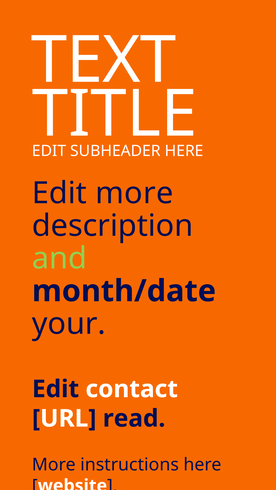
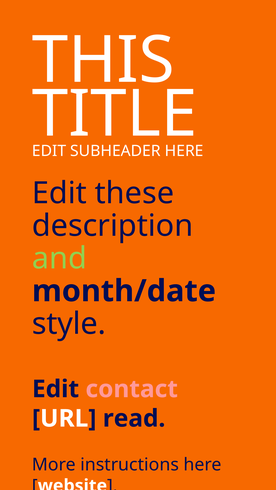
TEXT: TEXT -> THIS
Edit more: more -> these
your: your -> style
contact colour: white -> pink
